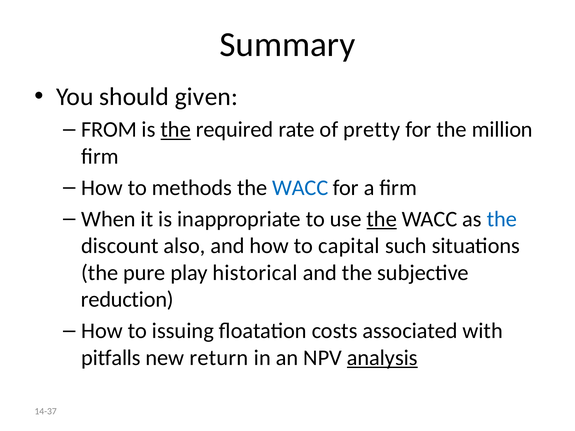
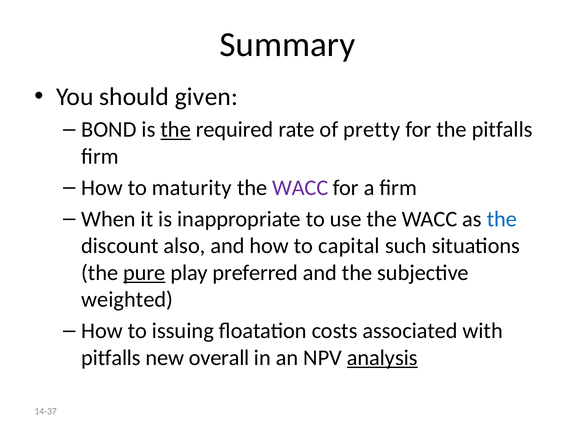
FROM: FROM -> BOND
the million: million -> pitfalls
methods: methods -> maturity
WACC at (300, 188) colour: blue -> purple
the at (382, 219) underline: present -> none
pure underline: none -> present
historical: historical -> preferred
reduction: reduction -> weighted
return: return -> overall
